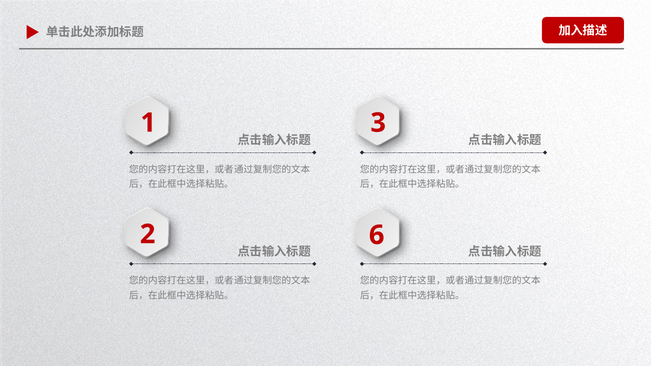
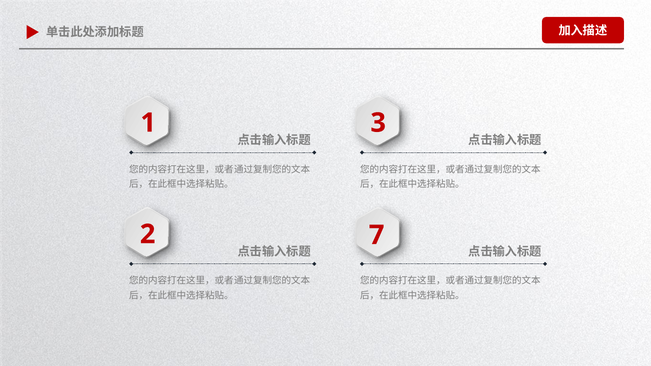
6: 6 -> 7
